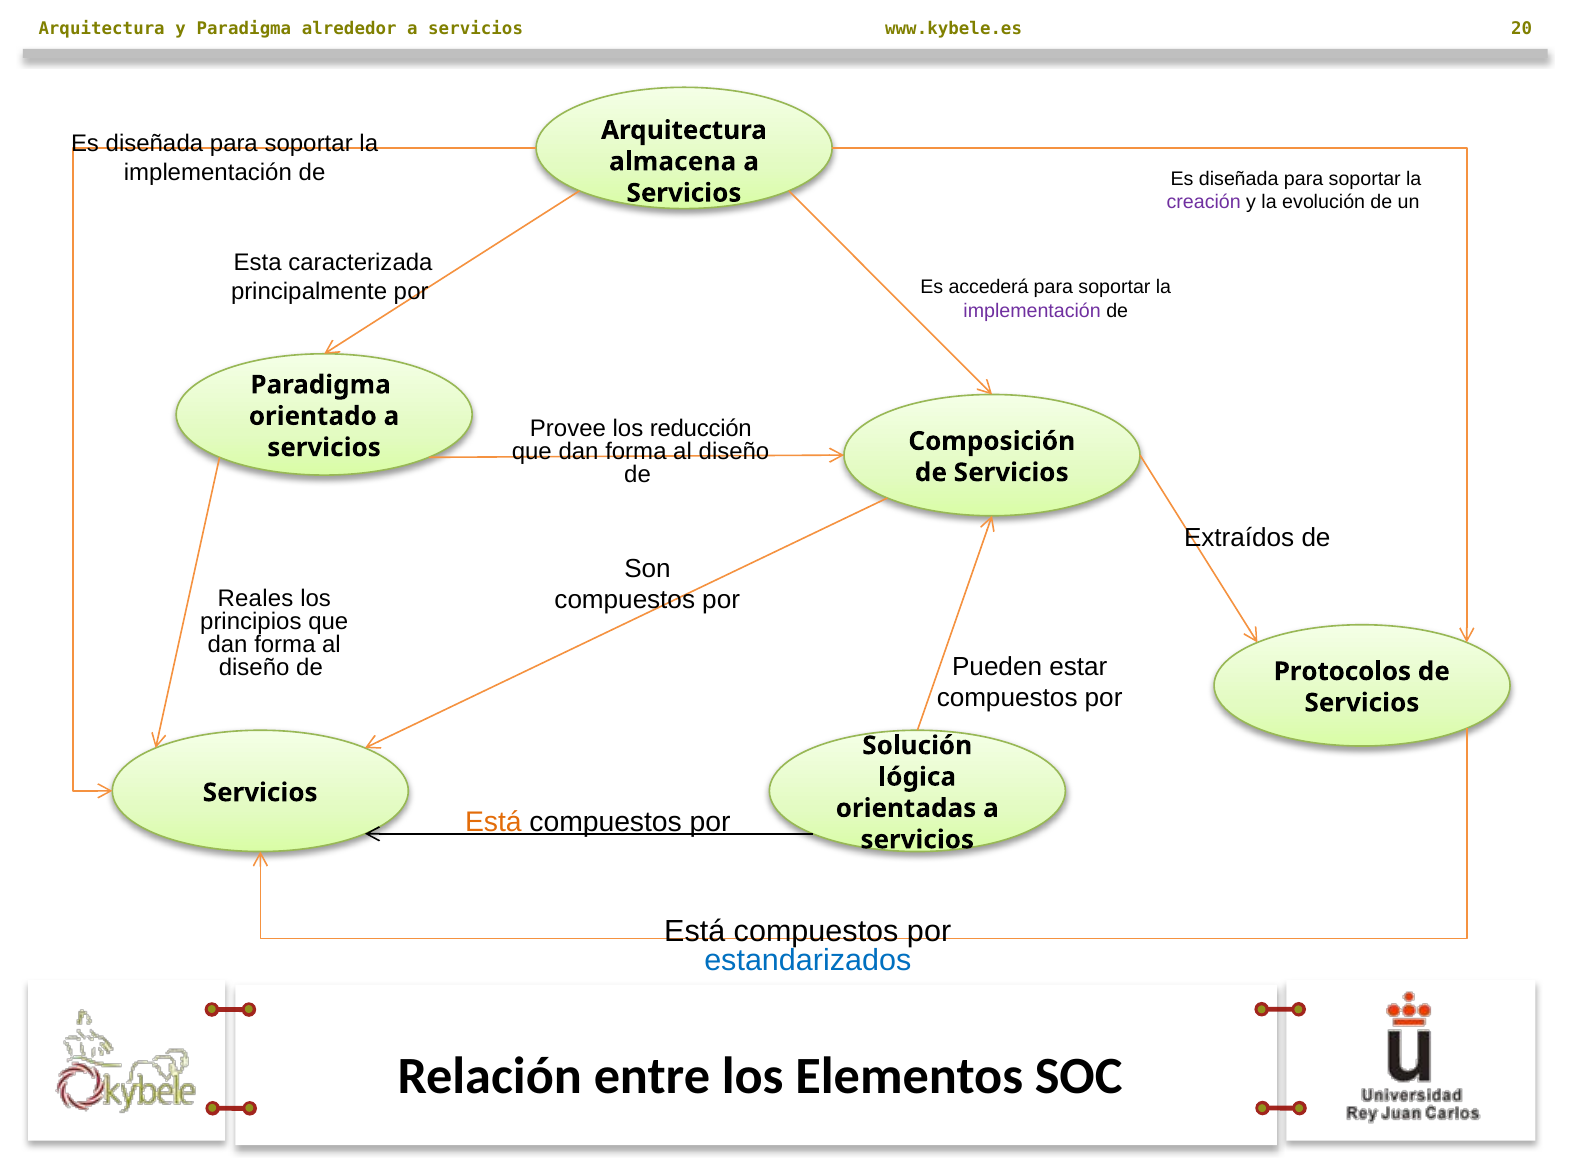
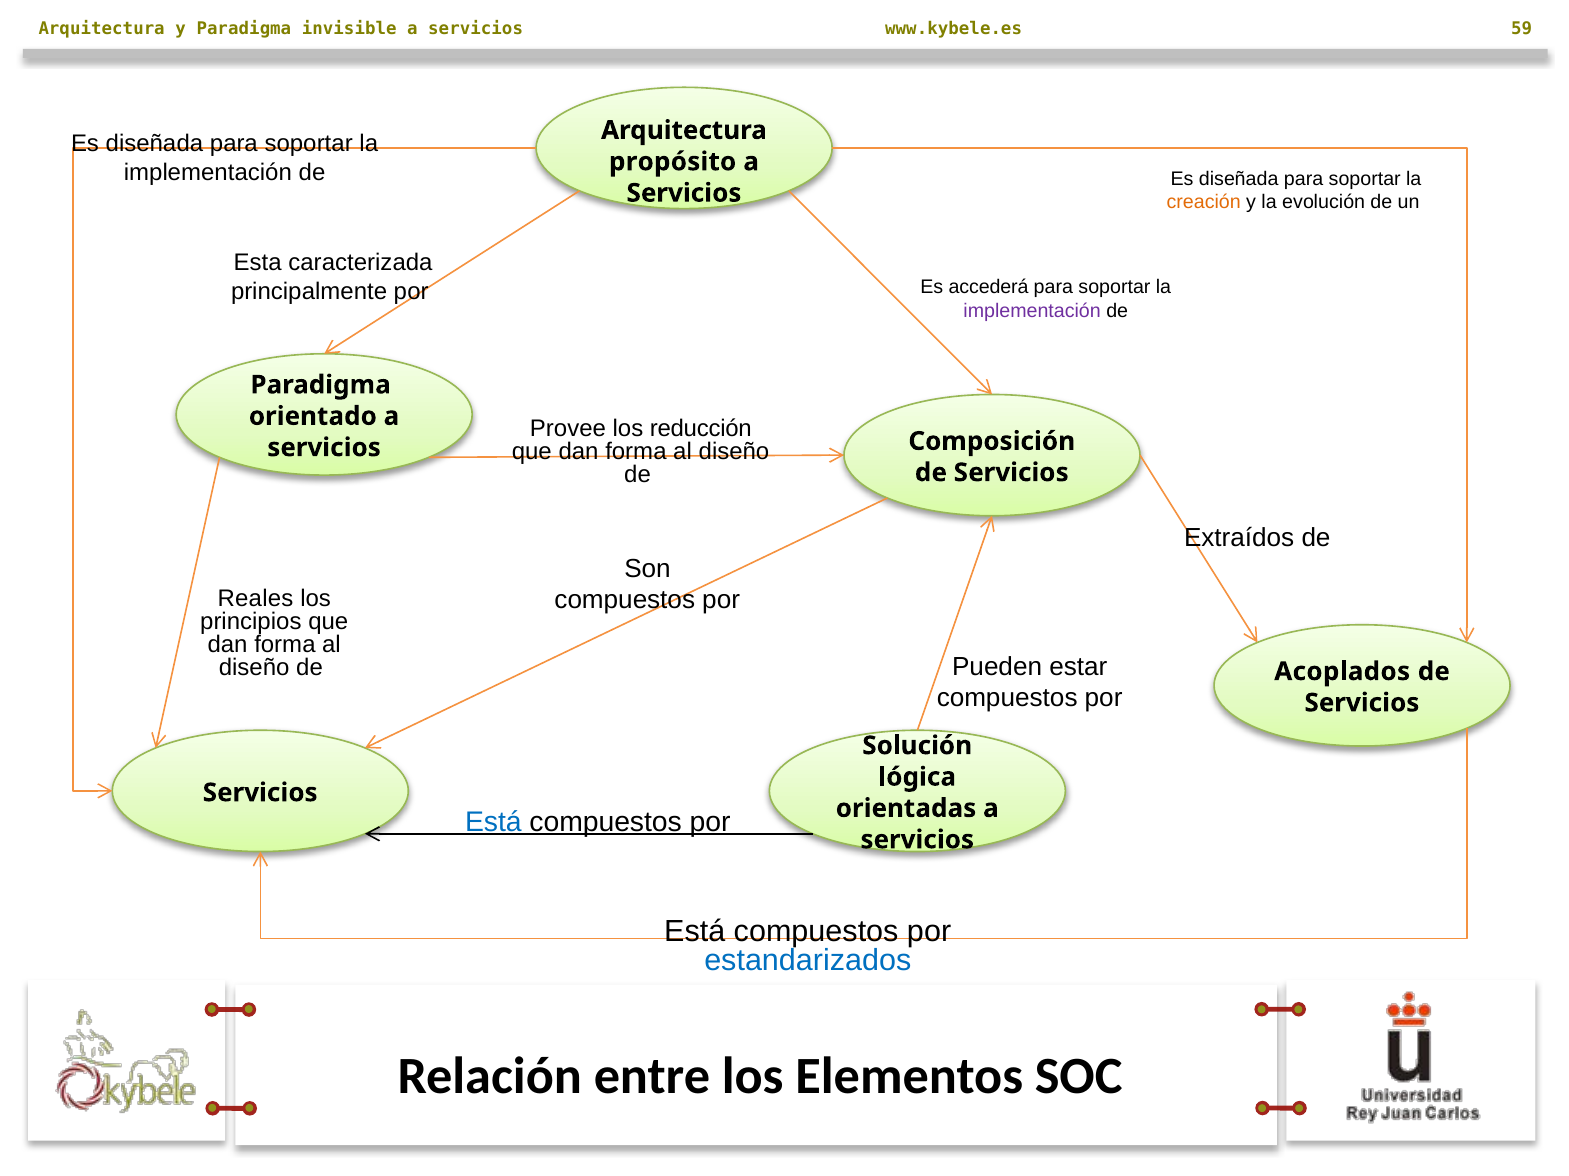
alrededor: alrededor -> invisible
20: 20 -> 59
almacena: almacena -> propósito
creación colour: purple -> orange
Protocolos: Protocolos -> Acoplados
Está at (493, 823) colour: orange -> blue
